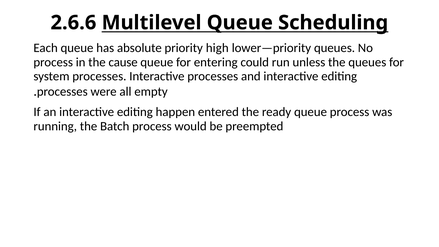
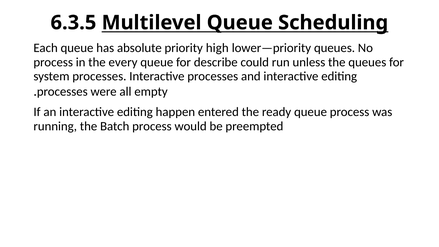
2.6.6: 2.6.6 -> 6.3.5
cause: cause -> every
entering: entering -> describe
